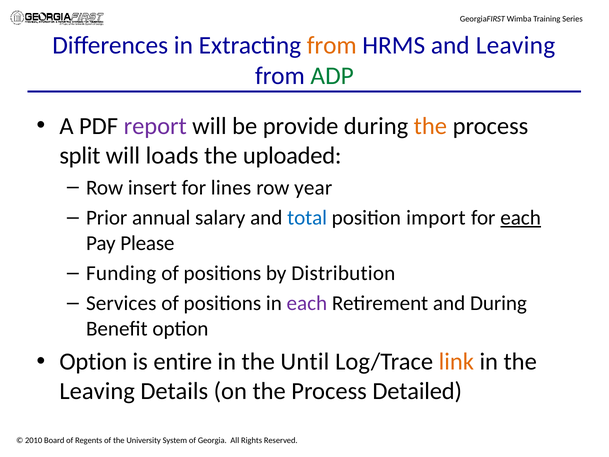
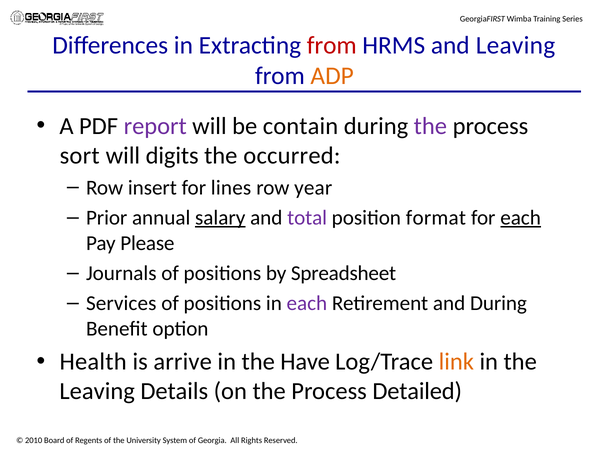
from at (332, 45) colour: orange -> red
ADP colour: green -> orange
provide: provide -> contain
the at (430, 126) colour: orange -> purple
split: split -> sort
loads: loads -> digits
uploaded: uploaded -> occurred
salary underline: none -> present
total colour: blue -> purple
import: import -> format
Funding: Funding -> Journals
Distribution: Distribution -> Spreadsheet
Option at (93, 362): Option -> Health
entire: entire -> arrive
Until: Until -> Have
